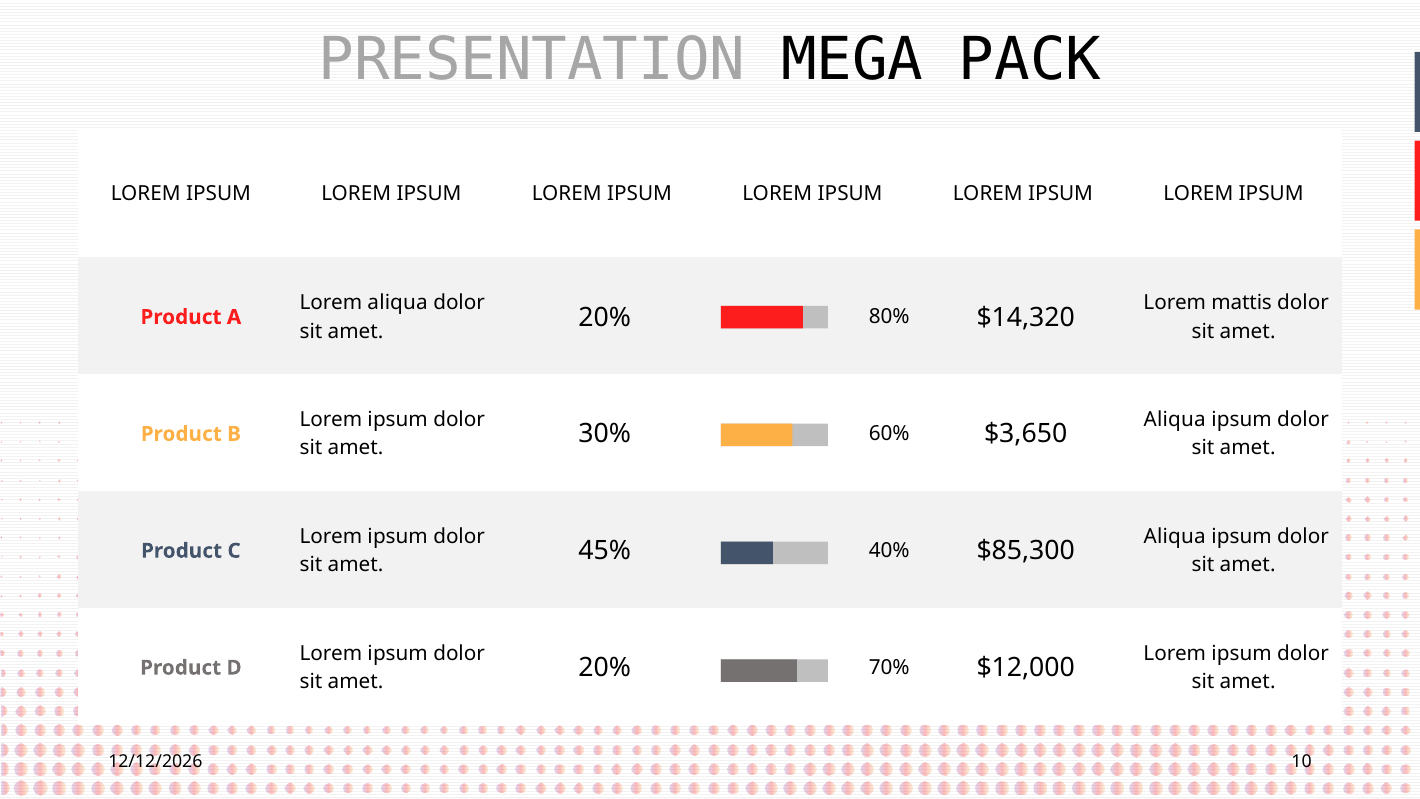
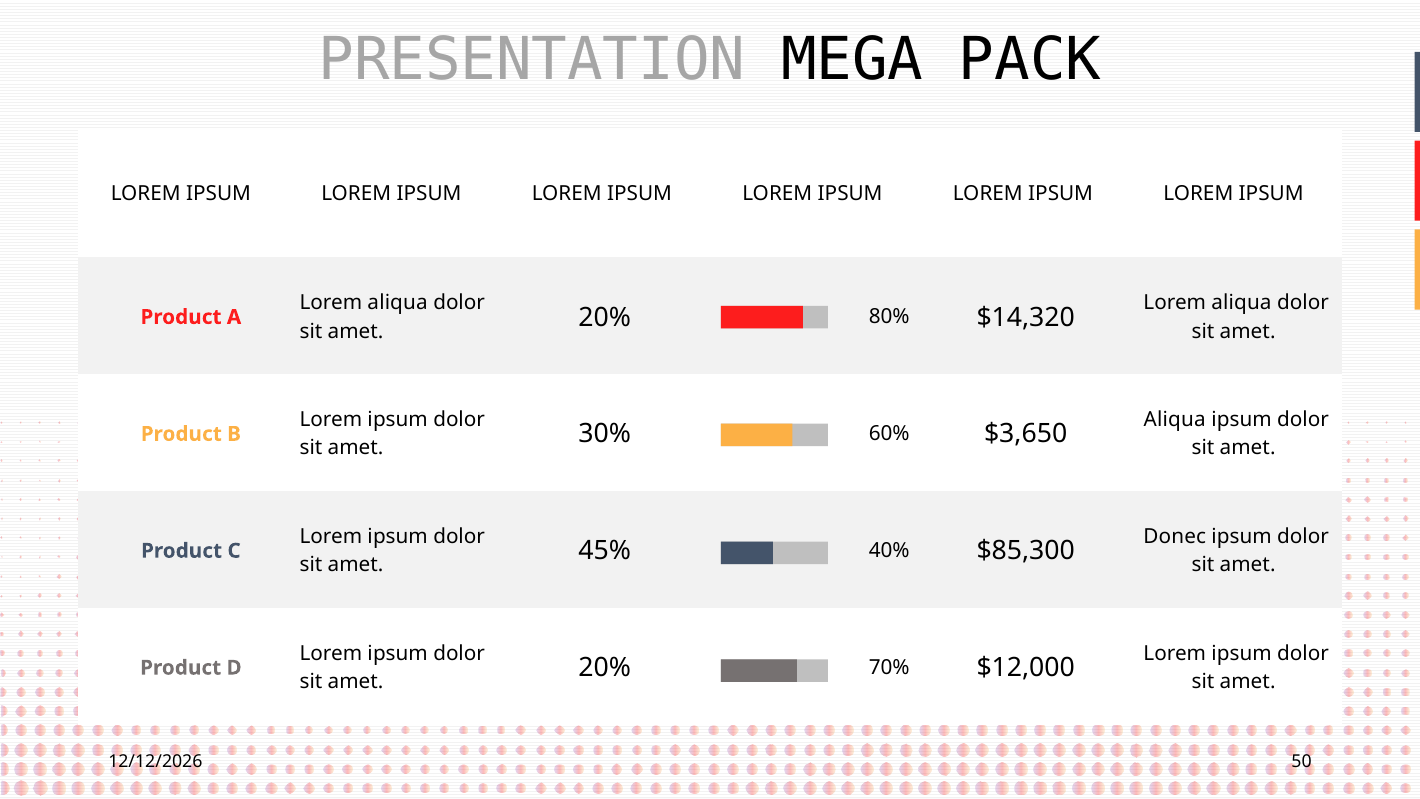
mattis at (1242, 303): mattis -> aliqua
Aliqua at (1175, 537): Aliqua -> Donec
10: 10 -> 50
